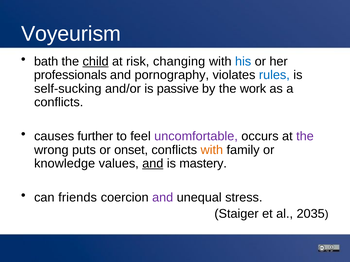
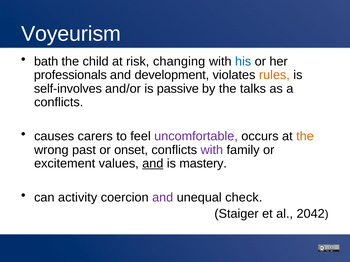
child underline: present -> none
pornography: pornography -> development
rules colour: blue -> orange
self-sucking: self-sucking -> self-involves
work: work -> talks
further: further -> carers
the at (305, 136) colour: purple -> orange
puts: puts -> past
with at (212, 150) colour: orange -> purple
knowledge: knowledge -> excitement
friends: friends -> activity
stress: stress -> check
2035: 2035 -> 2042
